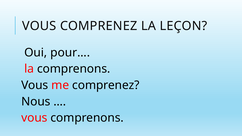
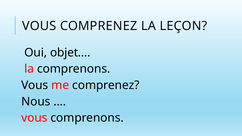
pour…: pour… -> objet…
